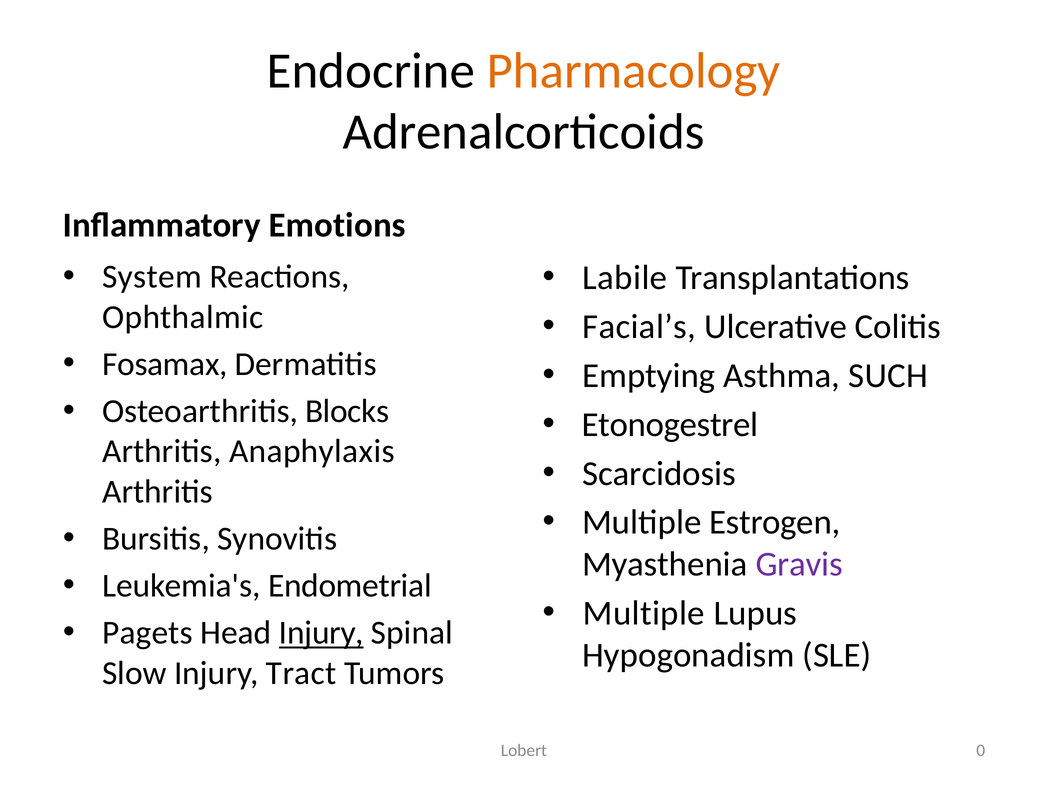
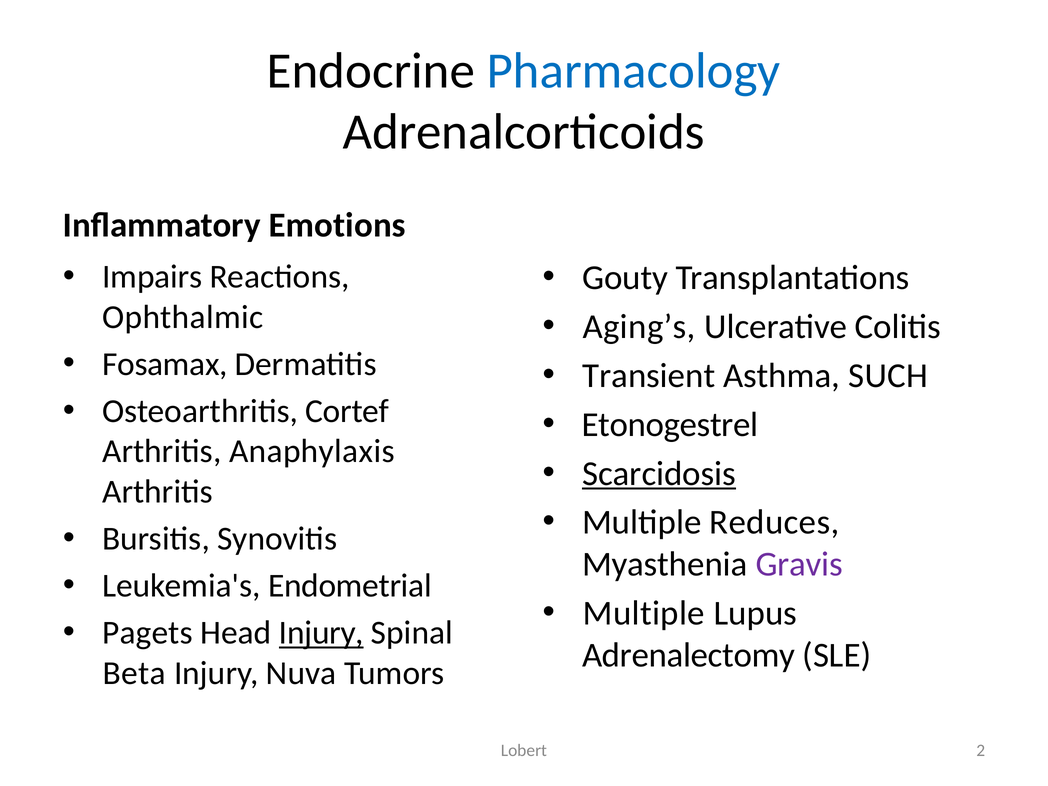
Pharmacology colour: orange -> blue
System: System -> Impairs
Labile: Labile -> Gouty
Facial’s: Facial’s -> Aging’s
Emptying: Emptying -> Transient
Blocks: Blocks -> Cortef
Scarcidosis underline: none -> present
Estrogen: Estrogen -> Reduces
Hypogonadism: Hypogonadism -> Adrenalectomy
Slow: Slow -> Beta
Tract: Tract -> Nuva
0: 0 -> 2
